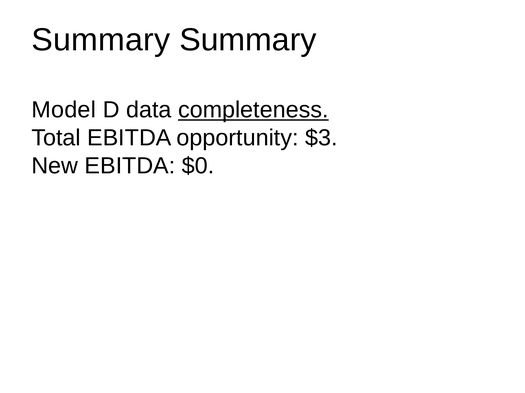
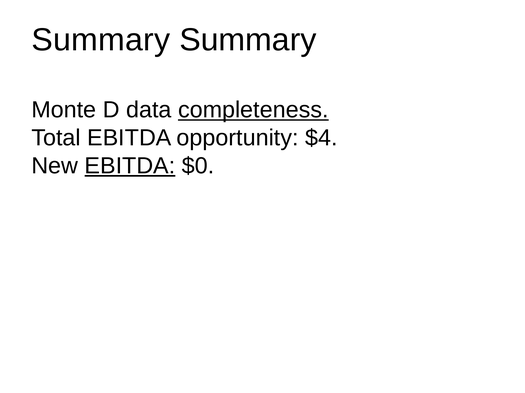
Model: Model -> Monte
$3: $3 -> $4
EBITDA at (130, 166) underline: none -> present
